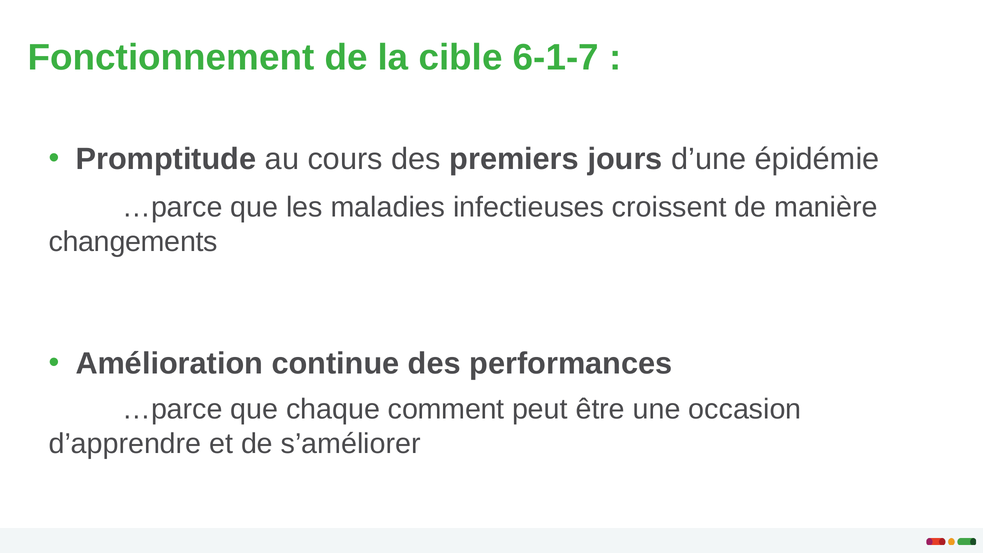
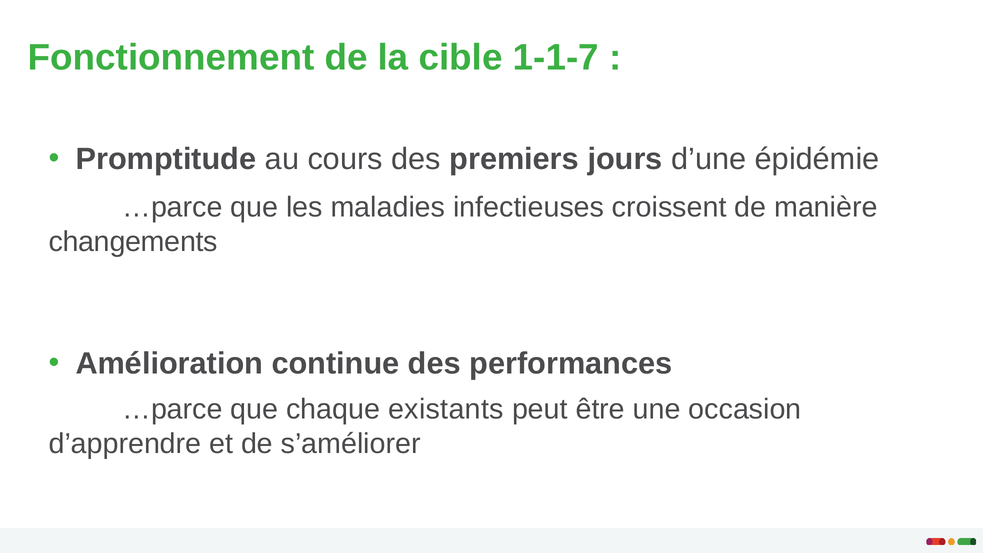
6-1-7: 6-1-7 -> 1-1-7
comment: comment -> existants
